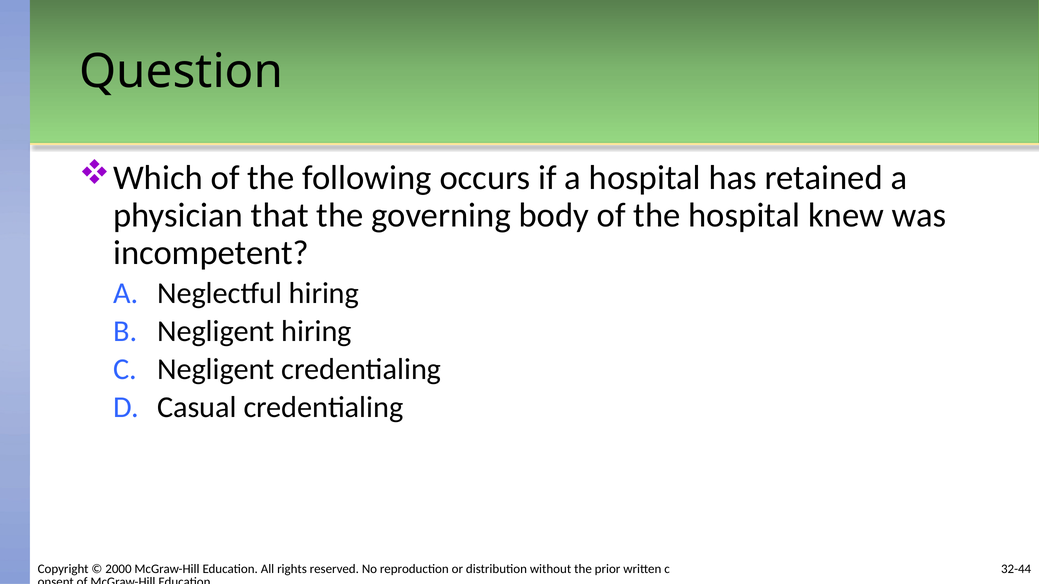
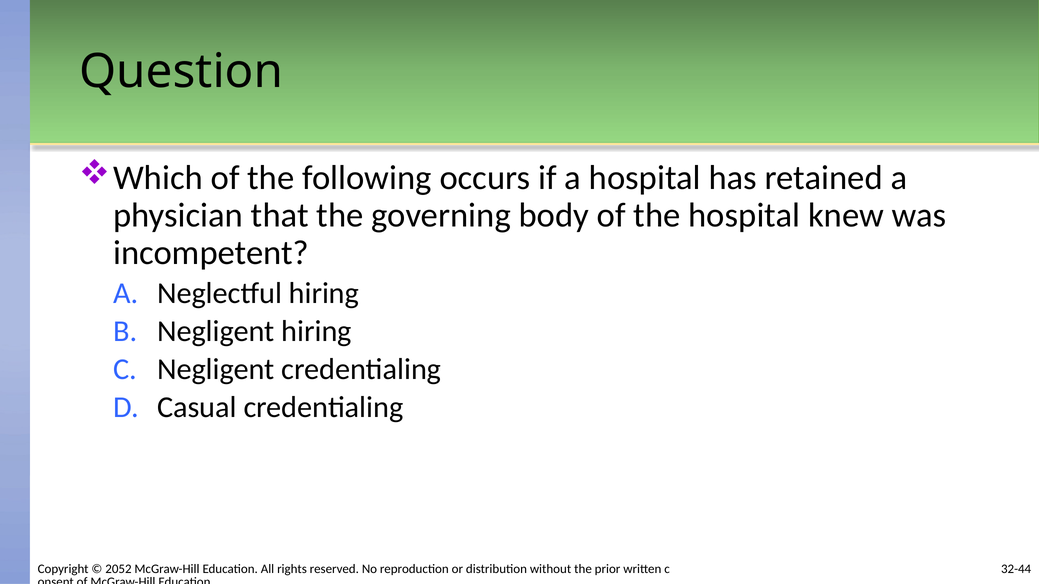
2000: 2000 -> 2052
